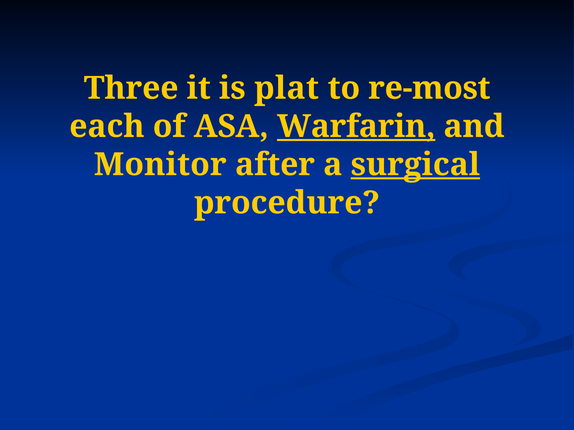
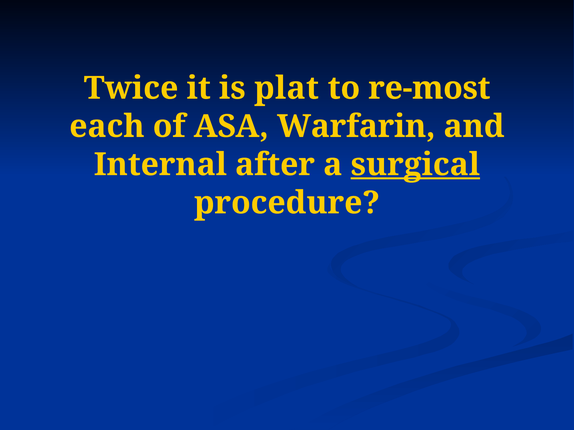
Three: Three -> Twice
Warfarin underline: present -> none
Monitor: Monitor -> Internal
